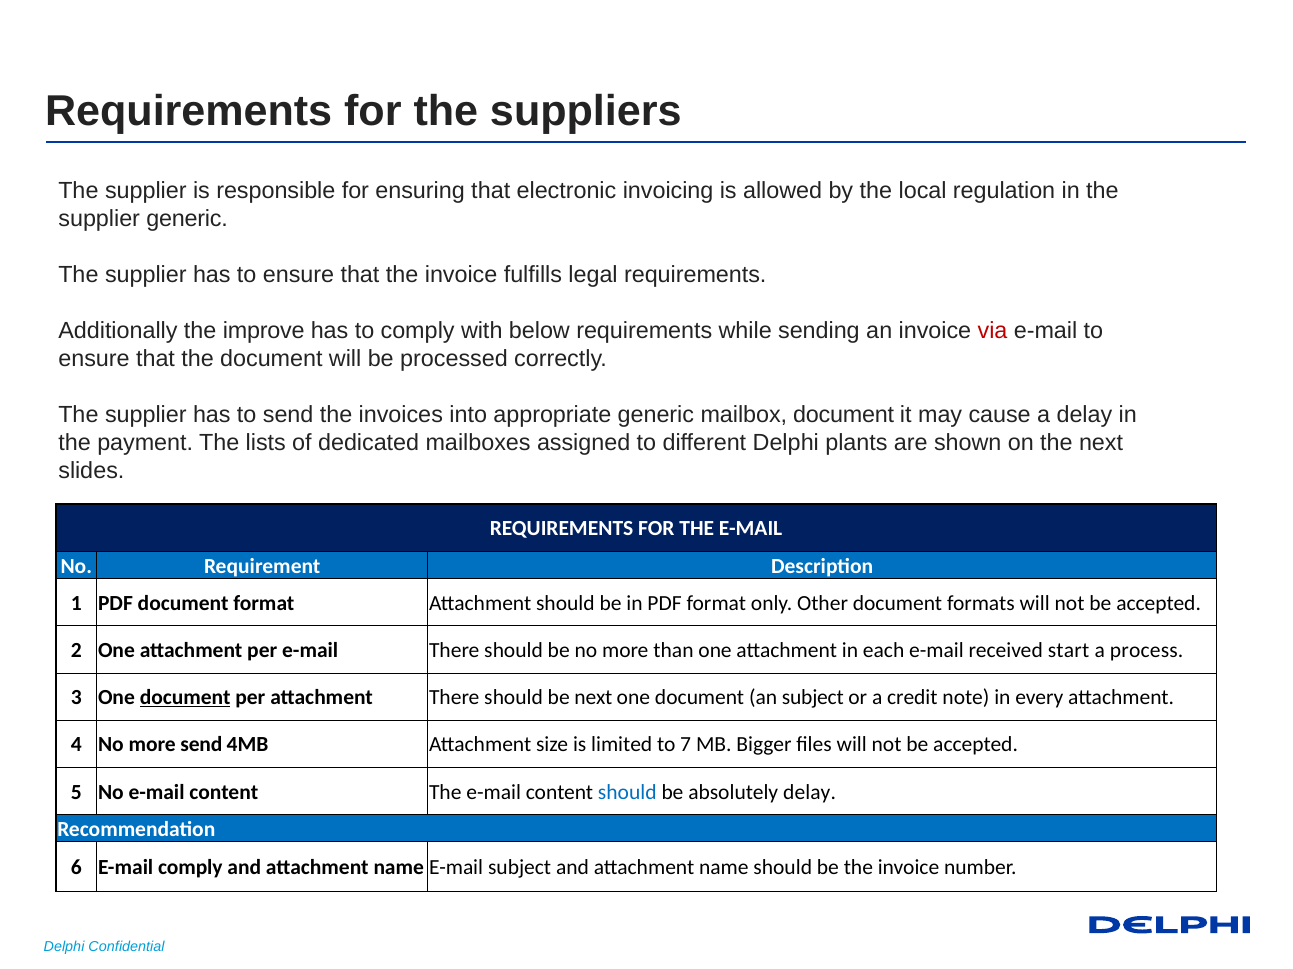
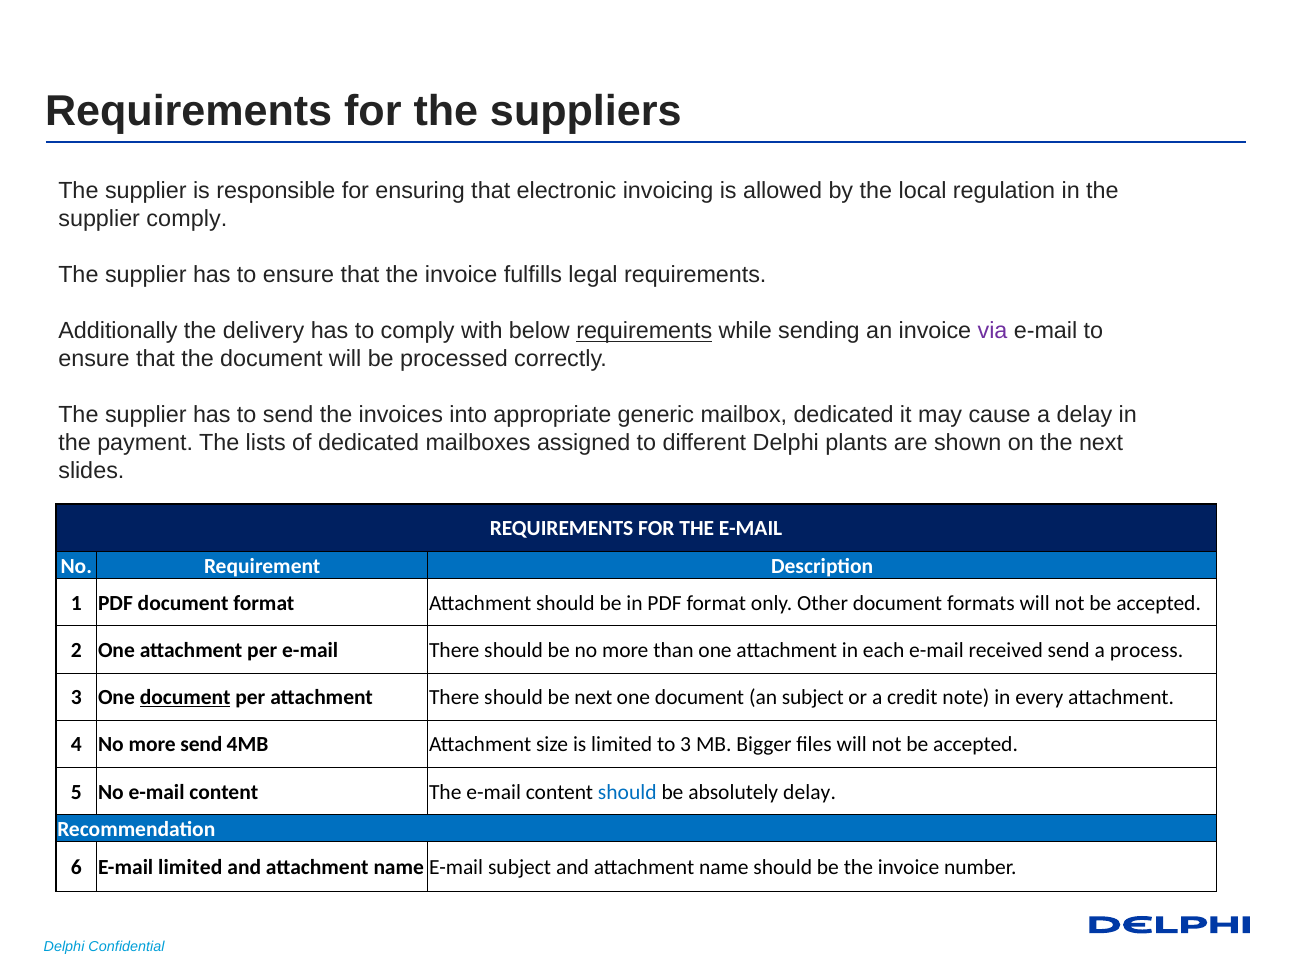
supplier generic: generic -> comply
improve: improve -> delivery
requirements at (644, 331) underline: none -> present
via colour: red -> purple
mailbox document: document -> dedicated
received start: start -> send
to 7: 7 -> 3
E-mail comply: comply -> limited
